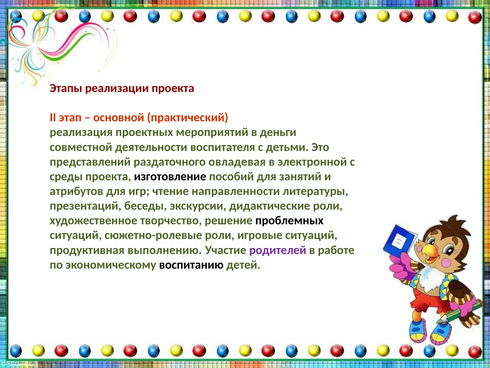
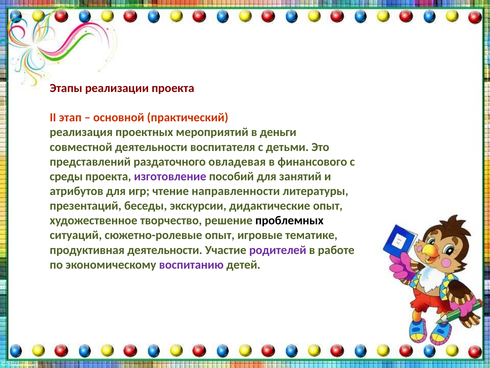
электронной: электронной -> финансового
изготовление colour: black -> purple
дидактические роли: роли -> опыт
сюжетно-ролевые роли: роли -> опыт
игровые ситуаций: ситуаций -> тематике
продуктивная выполнению: выполнению -> деятельности
воспитанию colour: black -> purple
